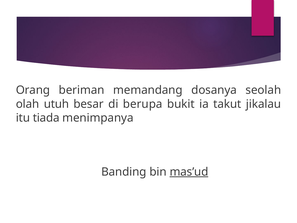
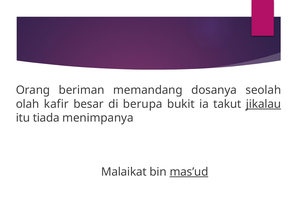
utuh: utuh -> kafir
jikalau underline: none -> present
Banding: Banding -> Malaikat
